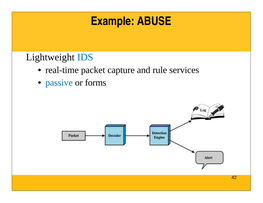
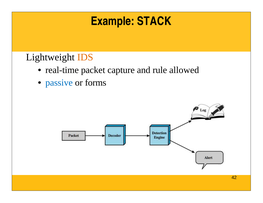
ABUSE: ABUSE -> STACK
IDS colour: blue -> orange
services: services -> allowed
